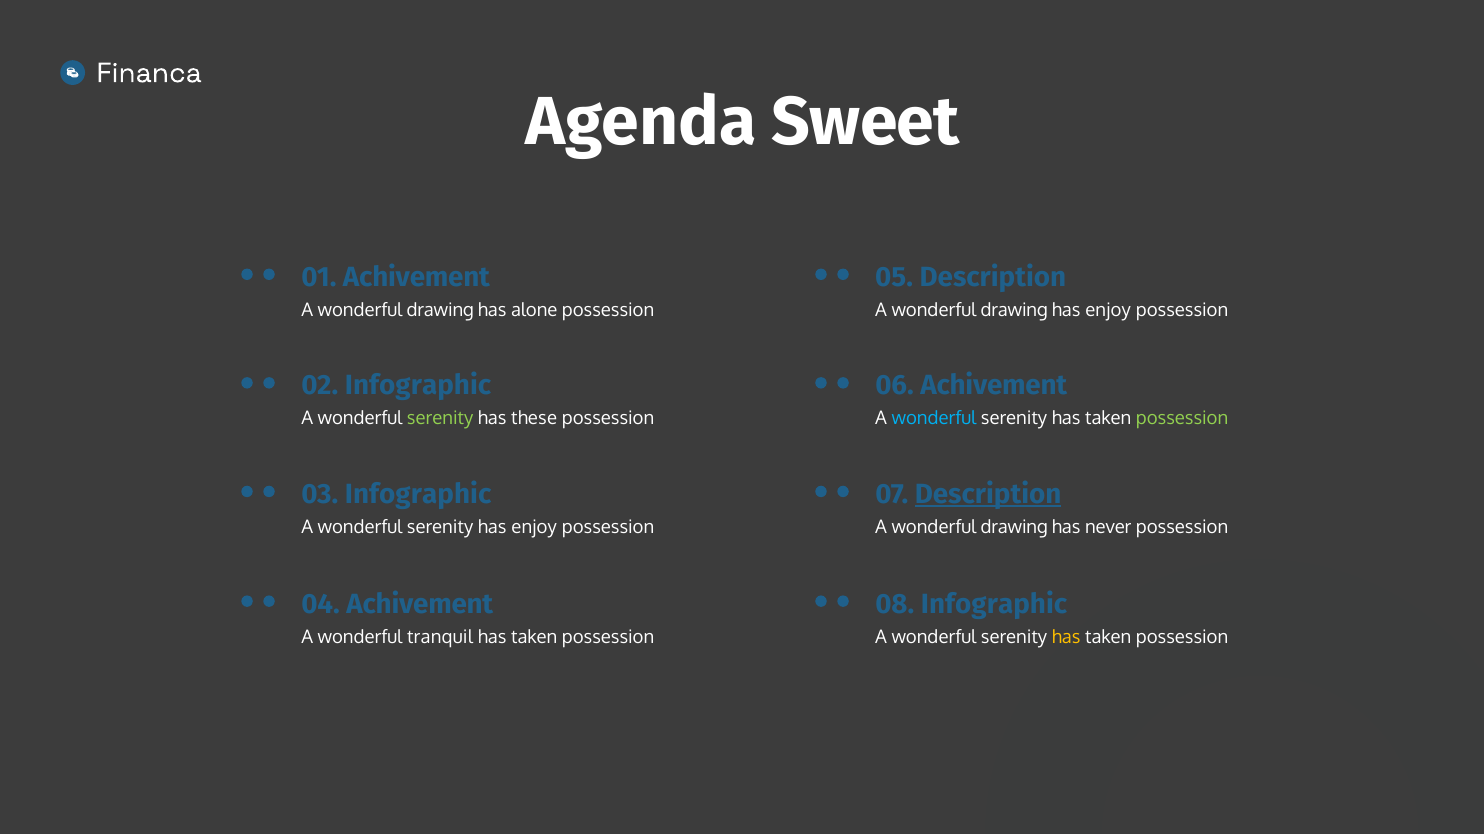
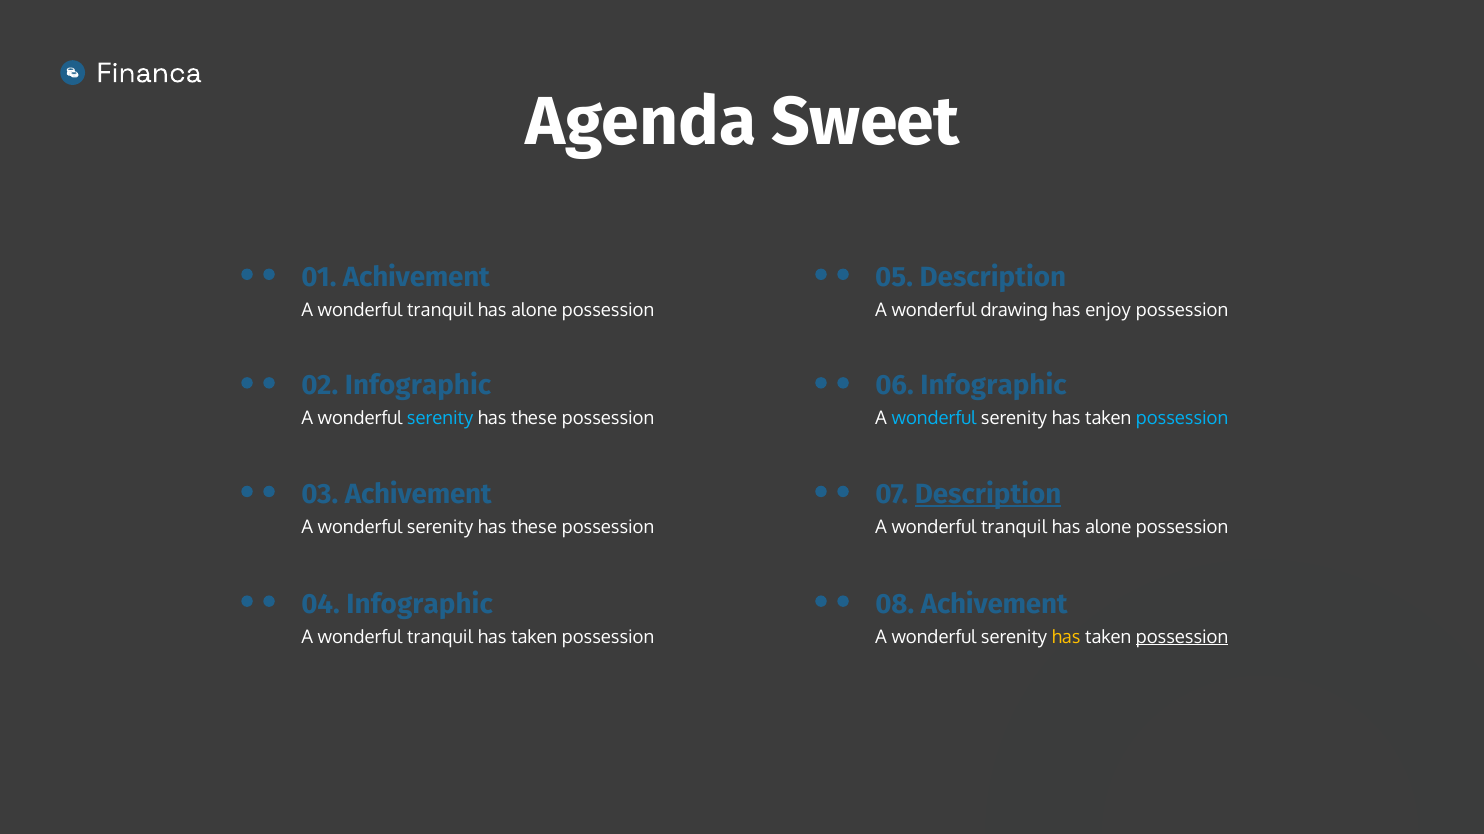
drawing at (440, 310): drawing -> tranquil
06 Achivement: Achivement -> Infographic
serenity at (440, 419) colour: light green -> light blue
possession at (1182, 419) colour: light green -> light blue
03 Infographic: Infographic -> Achivement
enjoy at (534, 528): enjoy -> these
drawing at (1014, 528): drawing -> tranquil
never at (1108, 528): never -> alone
04 Achivement: Achivement -> Infographic
08 Infographic: Infographic -> Achivement
possession at (1182, 637) underline: none -> present
